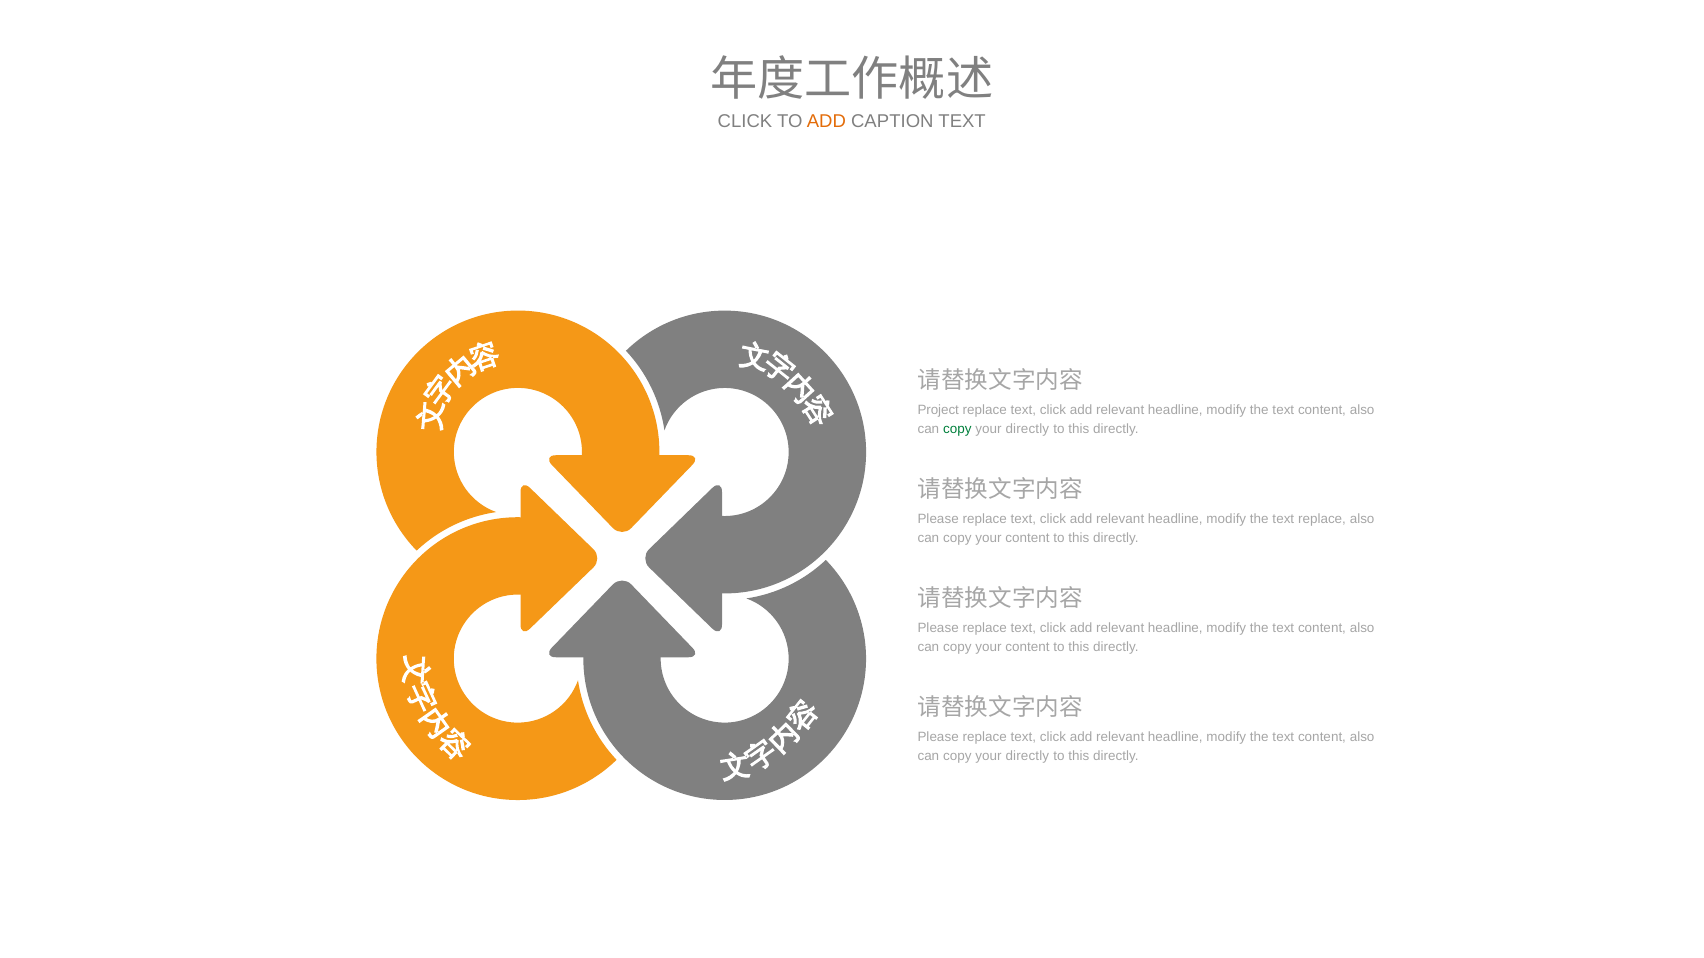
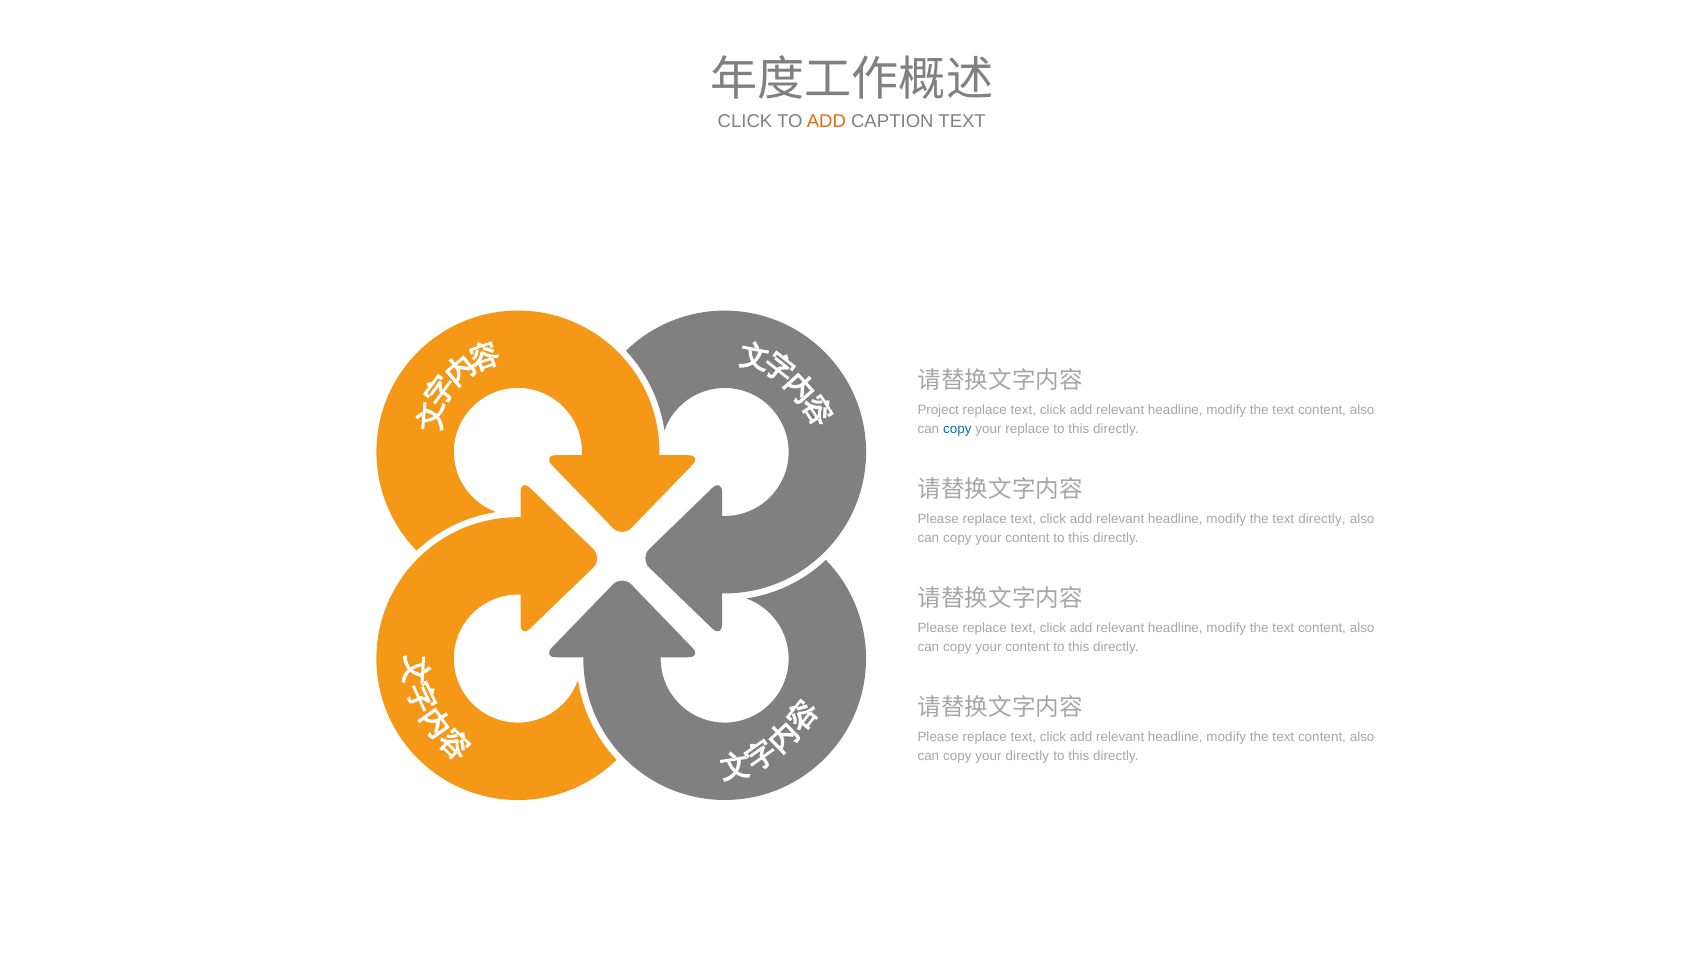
copy at (957, 429) colour: green -> blue
directly at (1027, 429): directly -> replace
text replace: replace -> directly
